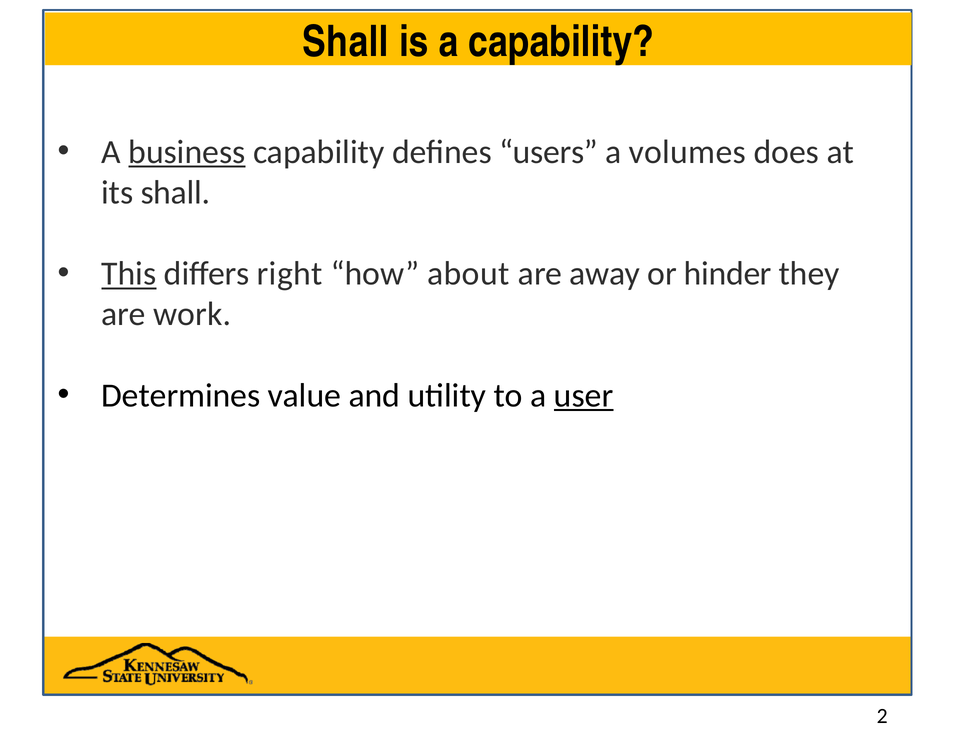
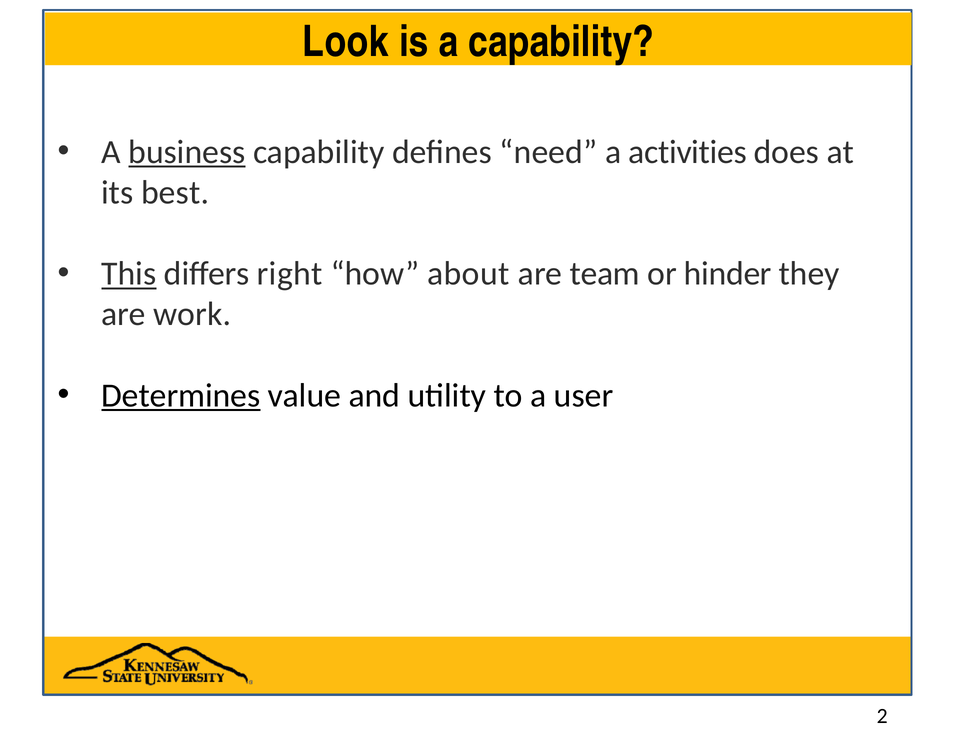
Shall at (346, 42): Shall -> Look
users: users -> need
volumes: volumes -> activities
its shall: shall -> best
away: away -> team
Determines underline: none -> present
user underline: present -> none
